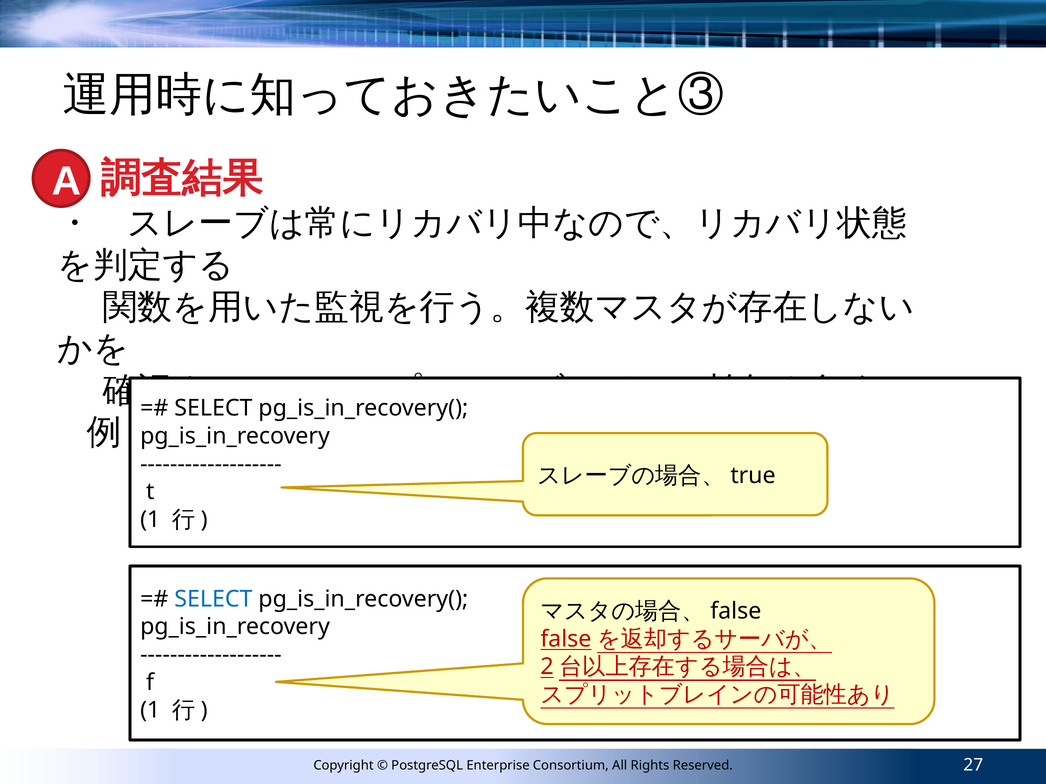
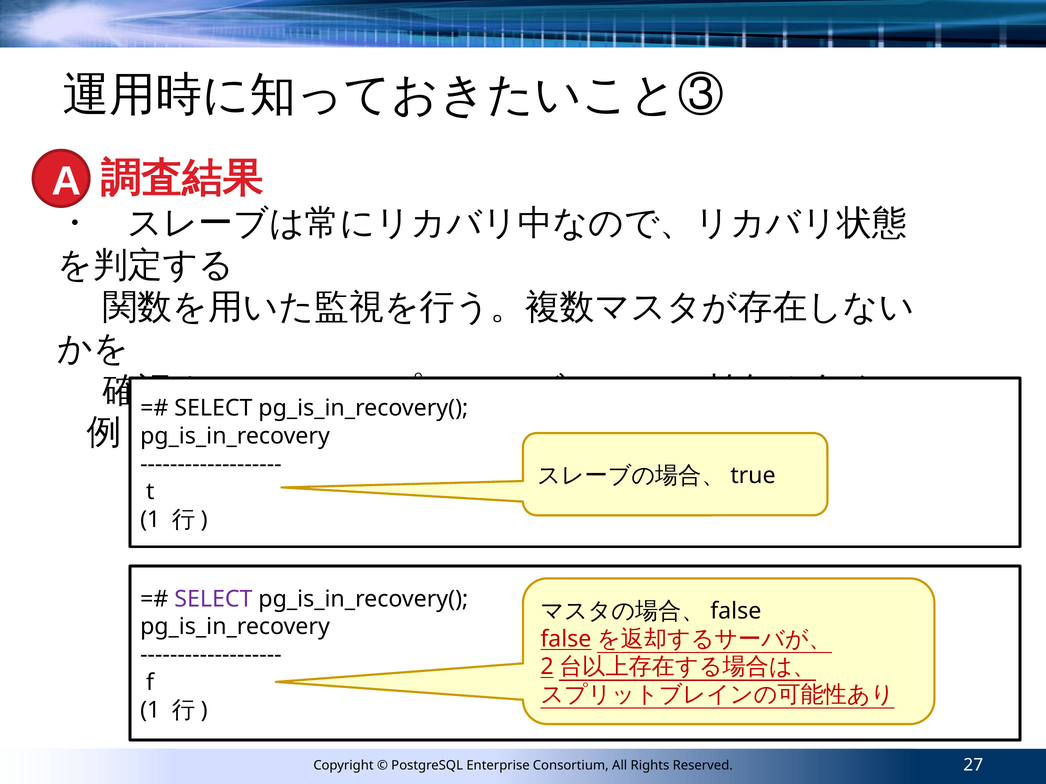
SELECT at (213, 599) colour: blue -> purple
